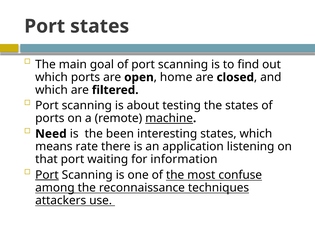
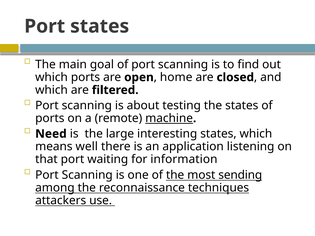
been: been -> large
rate: rate -> well
Port at (47, 175) underline: present -> none
confuse: confuse -> sending
